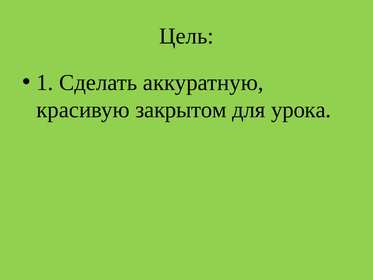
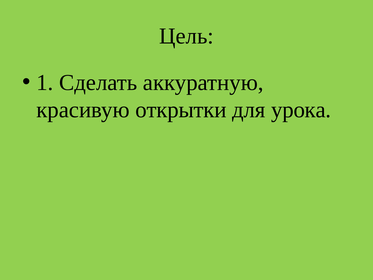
закрытом: закрытом -> открытки
